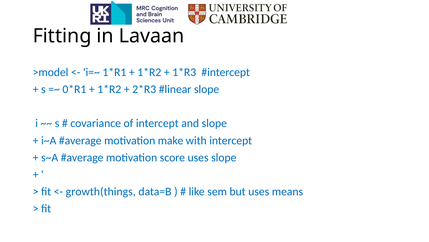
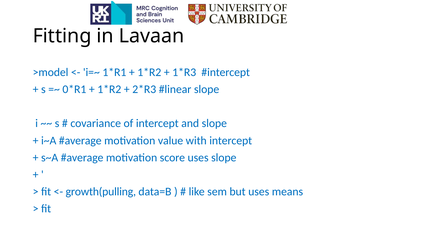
make: make -> value
growth(things: growth(things -> growth(pulling
